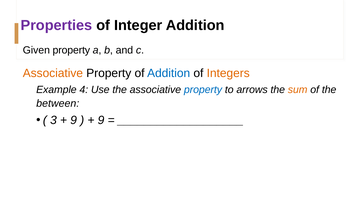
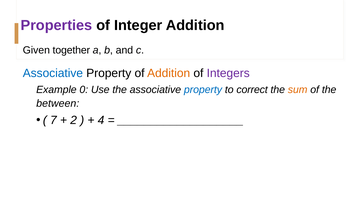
Given property: property -> together
Associative at (53, 73) colour: orange -> blue
Addition at (169, 73) colour: blue -> orange
Integers colour: orange -> purple
4: 4 -> 0
arrows: arrows -> correct
3: 3 -> 7
9 at (74, 120): 9 -> 2
9 at (101, 120): 9 -> 4
